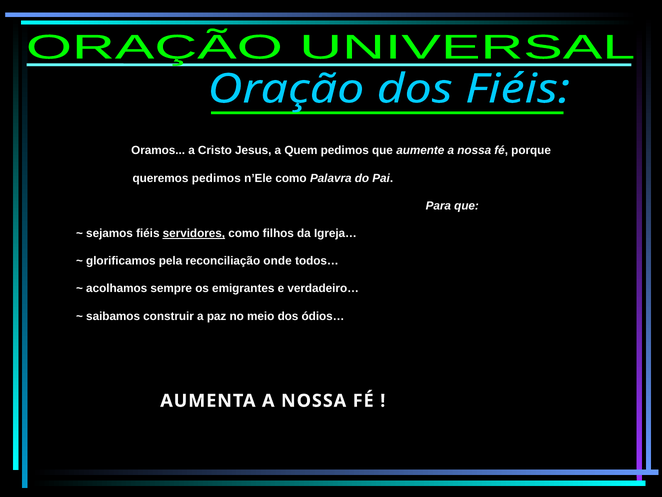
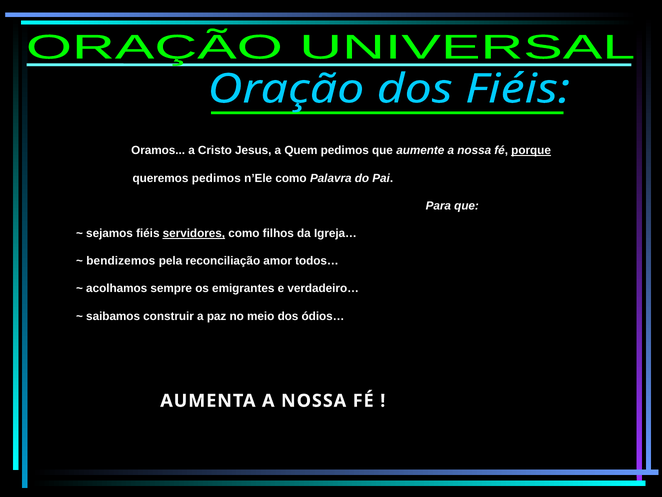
porque underline: none -> present
glorificamos: glorificamos -> bendizemos
onde: onde -> amor
